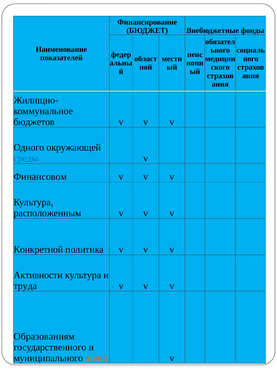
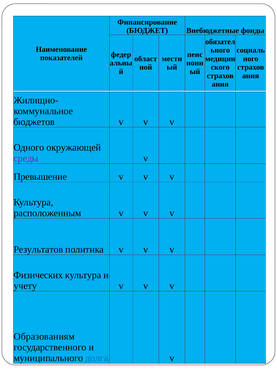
среды colour: blue -> purple
Финансовом: Финансовом -> Превышение
Конкретной: Конкретной -> Результатов
Активности: Активности -> Физических
труда: труда -> учету
долга colour: orange -> blue
